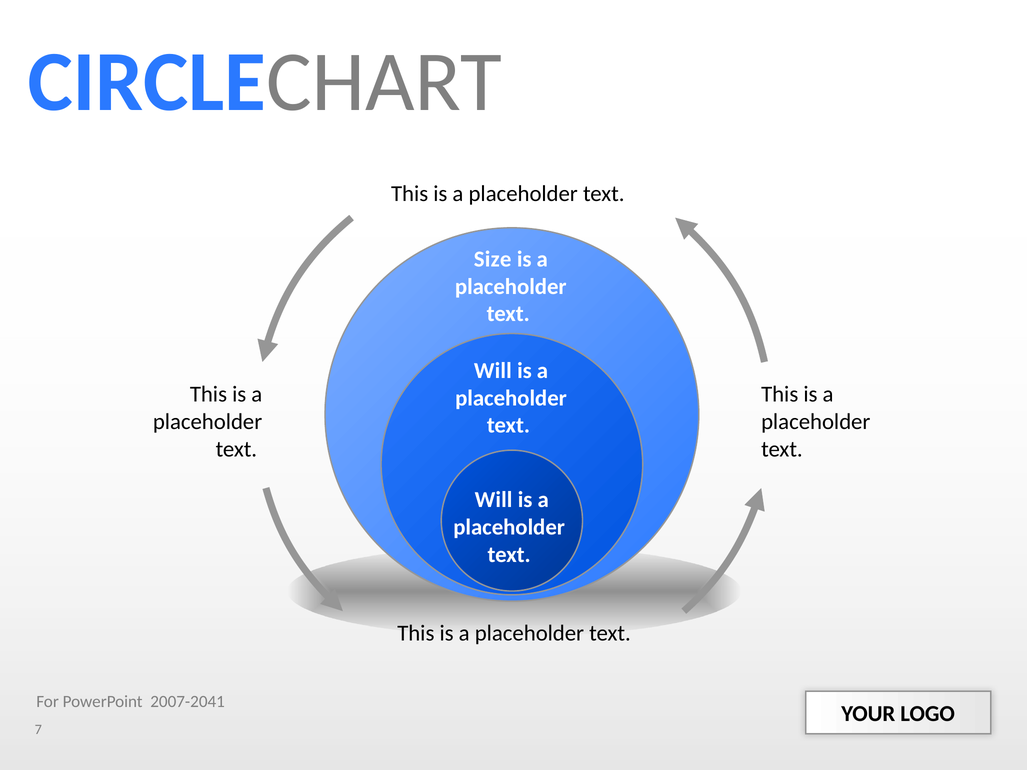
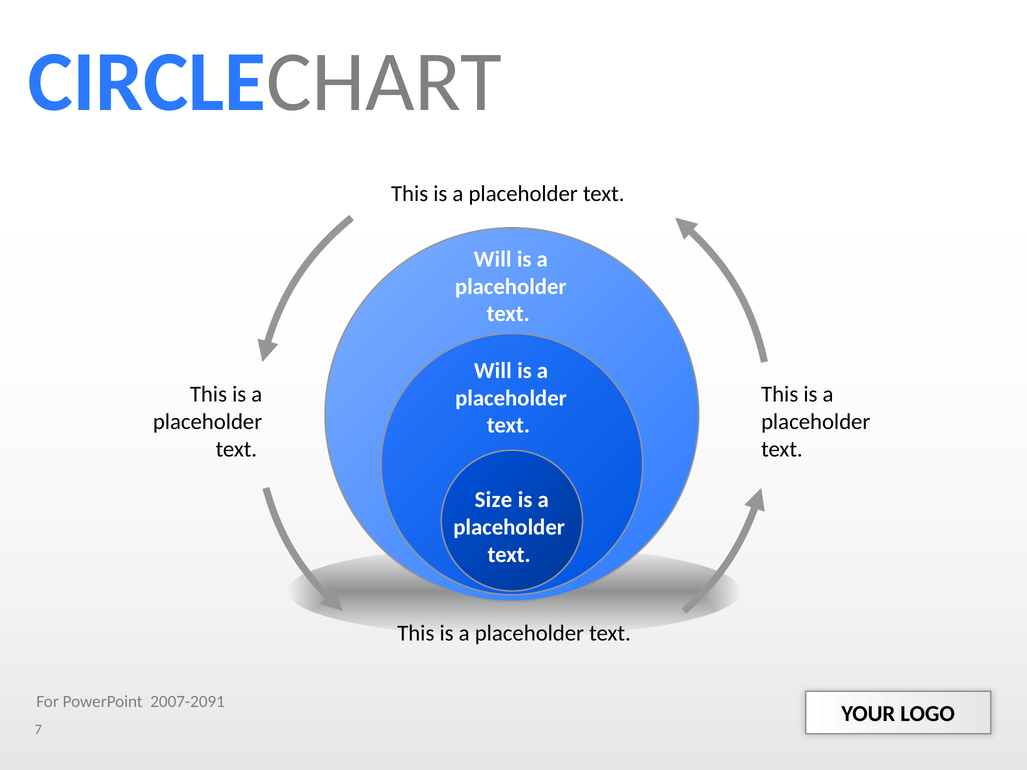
Size at (493, 259): Size -> Will
Will at (494, 500): Will -> Size
2007-2041: 2007-2041 -> 2007-2091
